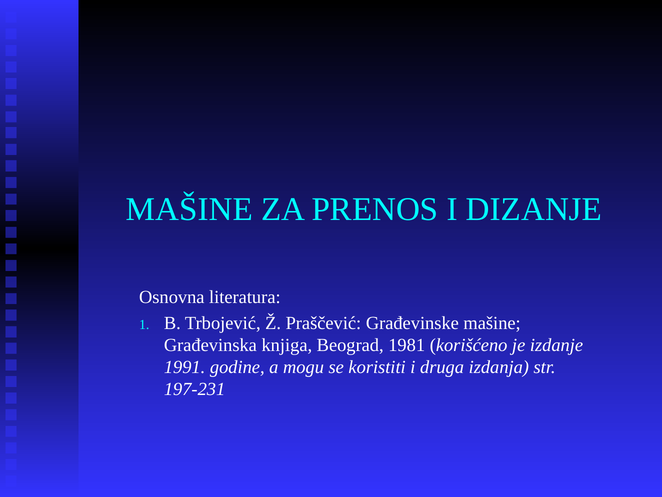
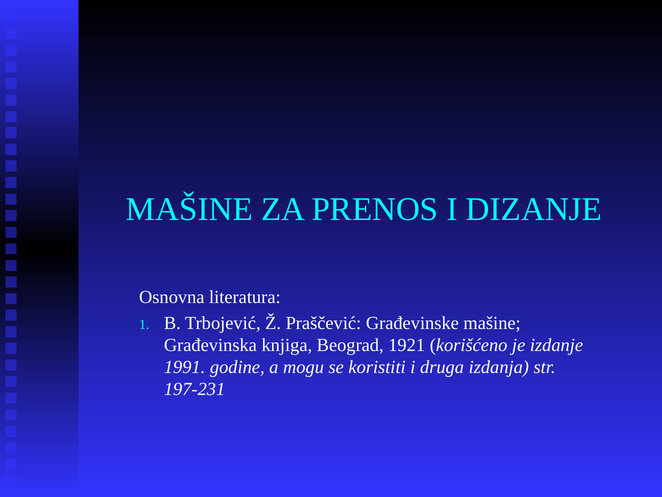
1981: 1981 -> 1921
